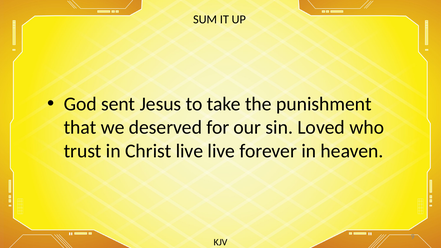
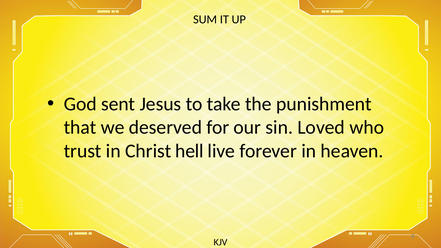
Christ live: live -> hell
